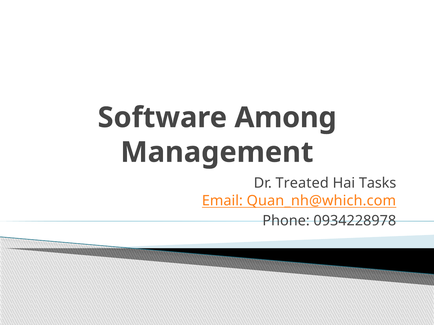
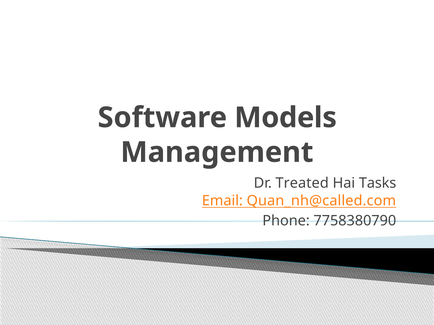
Among: Among -> Models
Quan_nh@which.com: Quan_nh@which.com -> Quan_nh@called.com
0934228978: 0934228978 -> 7758380790
